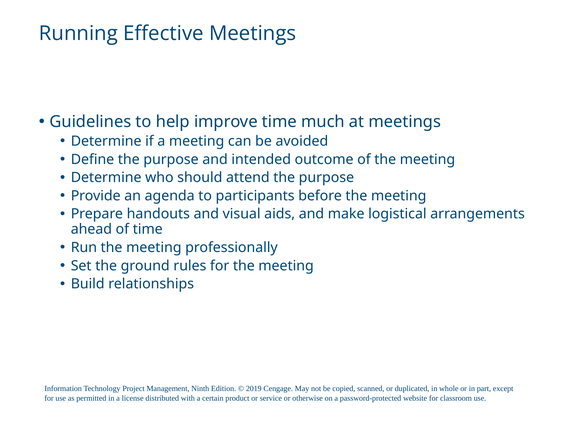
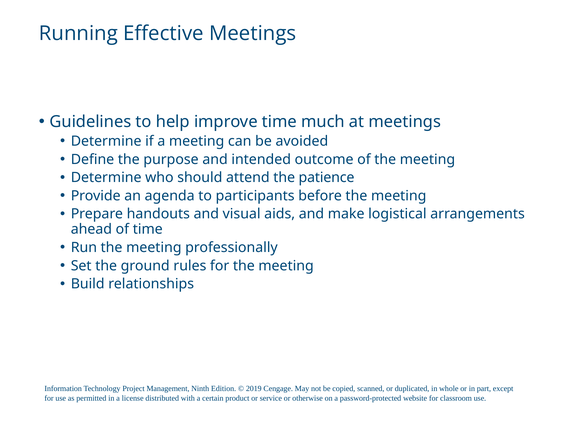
attend the purpose: purpose -> patience
